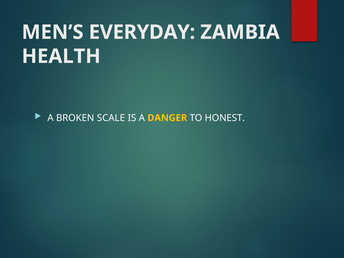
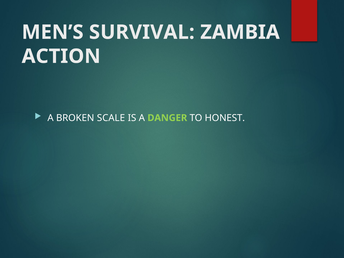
EVERYDAY: EVERYDAY -> SURVIVAL
HEALTH: HEALTH -> ACTION
DANGER colour: yellow -> light green
